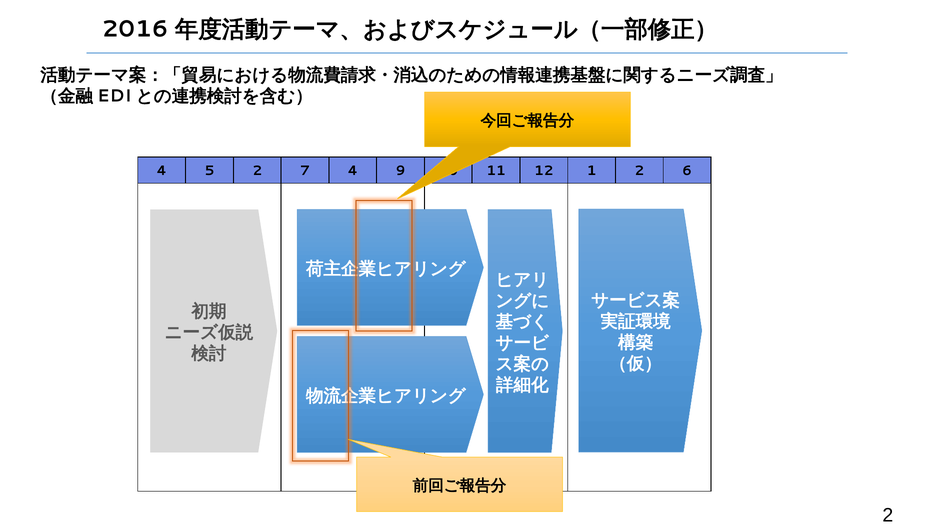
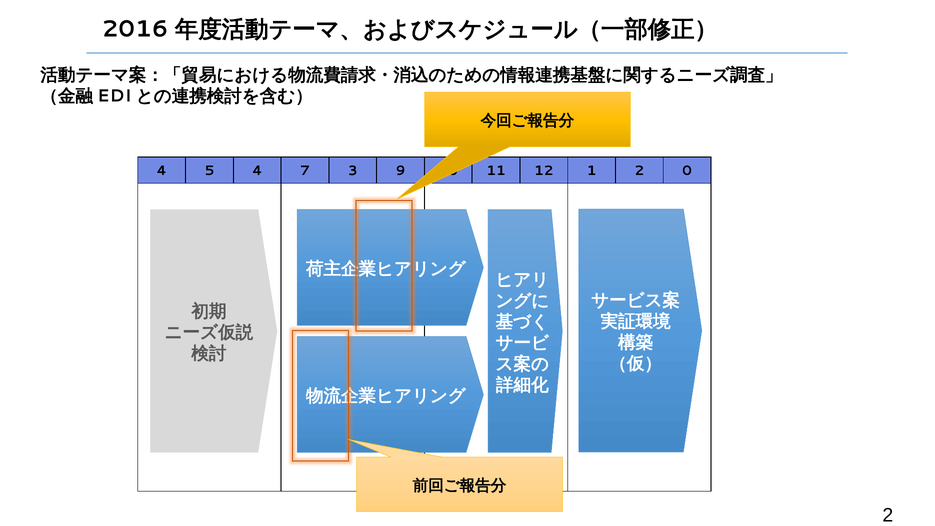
5 2: 2 -> 4
7 4: 4 -> 3
6: 6 -> 0
